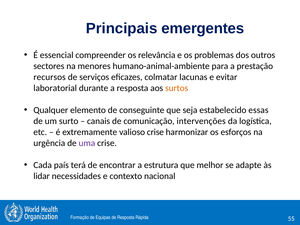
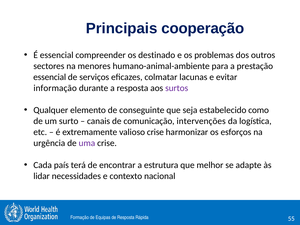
emergentes: emergentes -> cooperação
relevância: relevância -> destinado
recursos at (50, 77): recursos -> essencial
laboratorial: laboratorial -> informação
surtos colour: orange -> purple
essas: essas -> como
